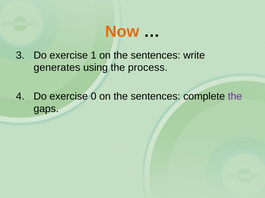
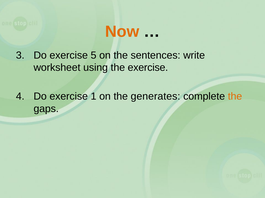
1: 1 -> 5
generates: generates -> worksheet
the process: process -> exercise
0: 0 -> 1
sentences at (156, 97): sentences -> generates
the at (235, 97) colour: purple -> orange
